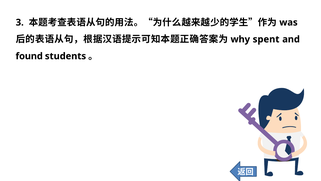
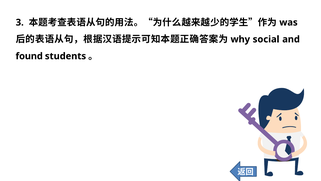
spent: spent -> social
